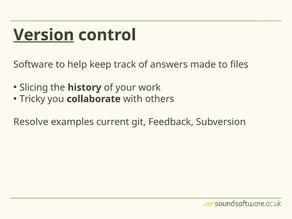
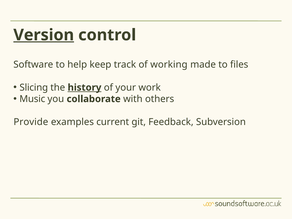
answers: answers -> working
history underline: none -> present
Tricky: Tricky -> Music
Resolve: Resolve -> Provide
